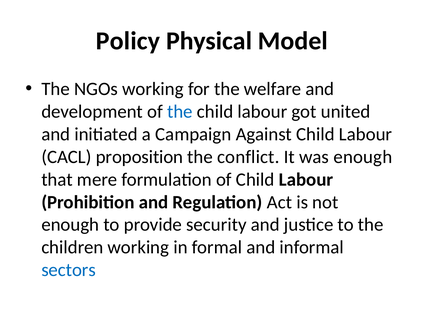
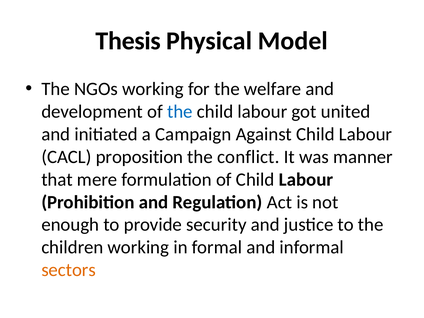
Policy: Policy -> Thesis
was enough: enough -> manner
sectors colour: blue -> orange
